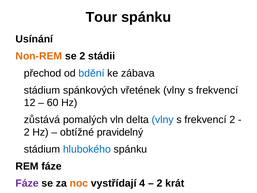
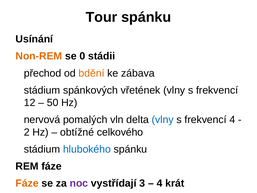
se 2: 2 -> 0
bdění colour: blue -> orange
60: 60 -> 50
zůstává: zůstává -> nervová
frekvencí 2: 2 -> 4
pravidelný: pravidelný -> celkového
Fáze at (27, 183) colour: purple -> orange
noc colour: orange -> purple
4: 4 -> 3
2 at (160, 183): 2 -> 4
